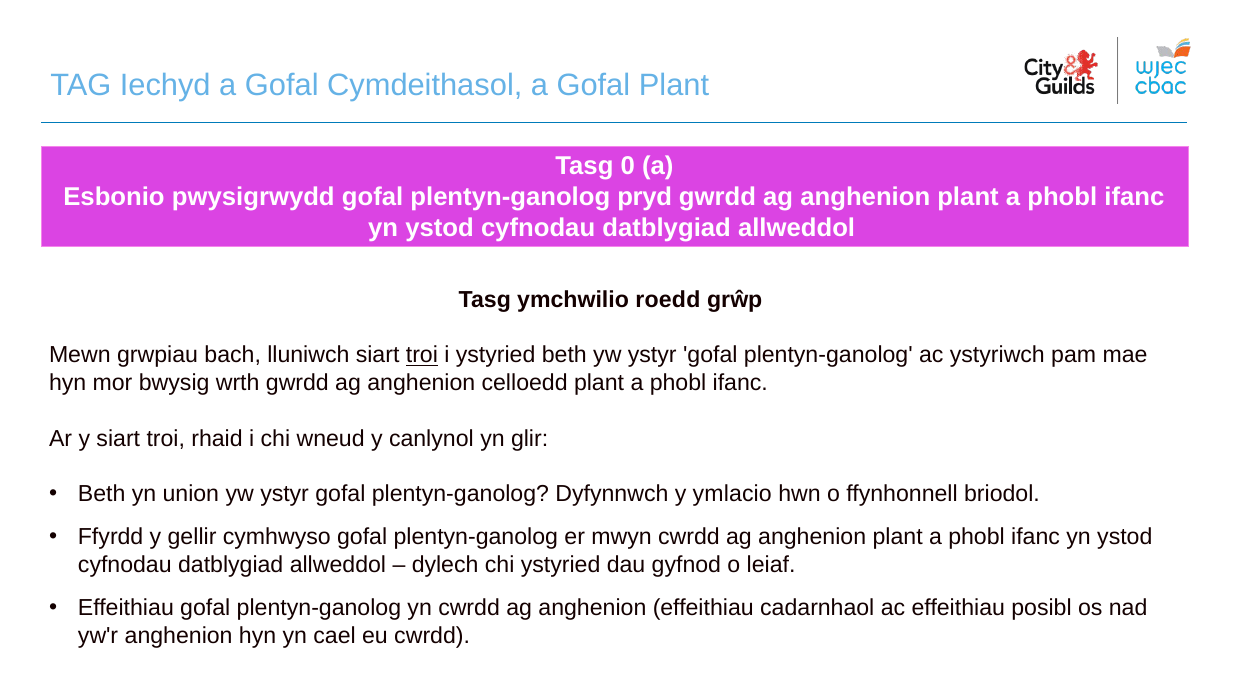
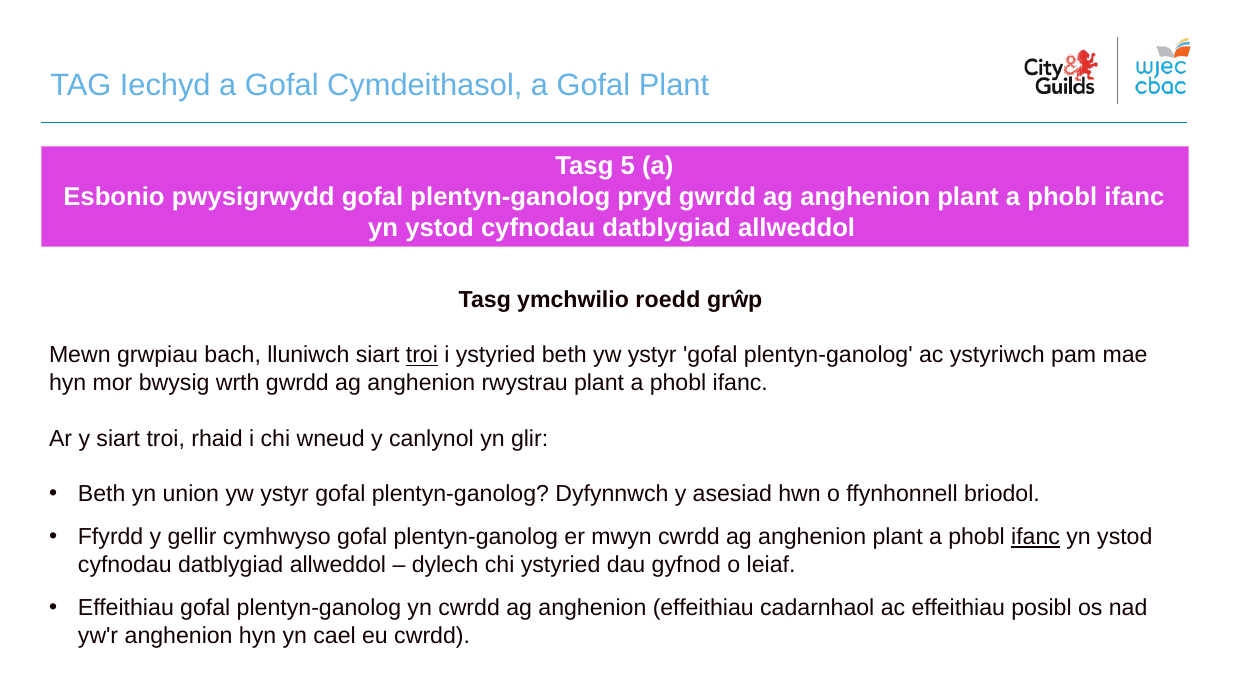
0: 0 -> 5
celloedd: celloedd -> rwystrau
ymlacio: ymlacio -> asesiad
ifanc at (1036, 537) underline: none -> present
